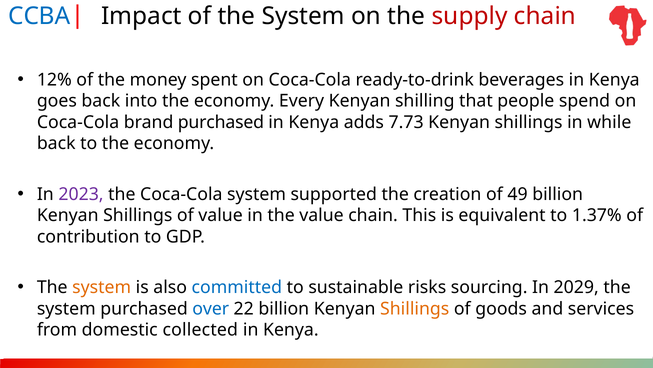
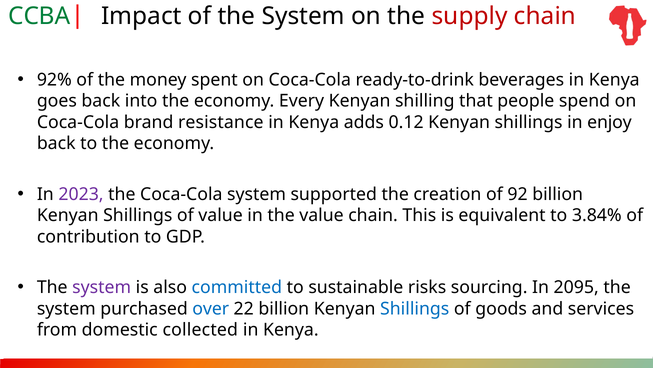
CCBA colour: blue -> green
12%: 12% -> 92%
brand purchased: purchased -> resistance
7.73: 7.73 -> 0.12
while: while -> enjoy
49: 49 -> 92
1.37%: 1.37% -> 3.84%
system at (102, 287) colour: orange -> purple
2029: 2029 -> 2095
Shillings at (415, 308) colour: orange -> blue
